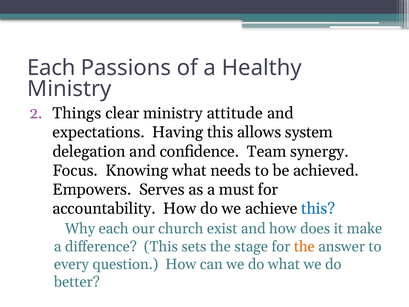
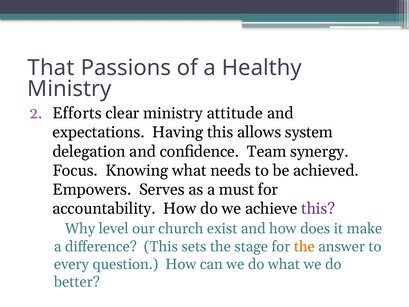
Each at (51, 68): Each -> That
Things: Things -> Efforts
this at (318, 208) colour: blue -> purple
Why each: each -> level
